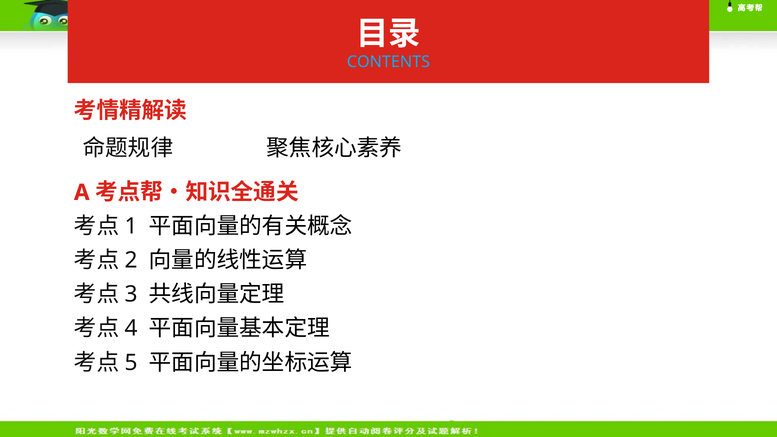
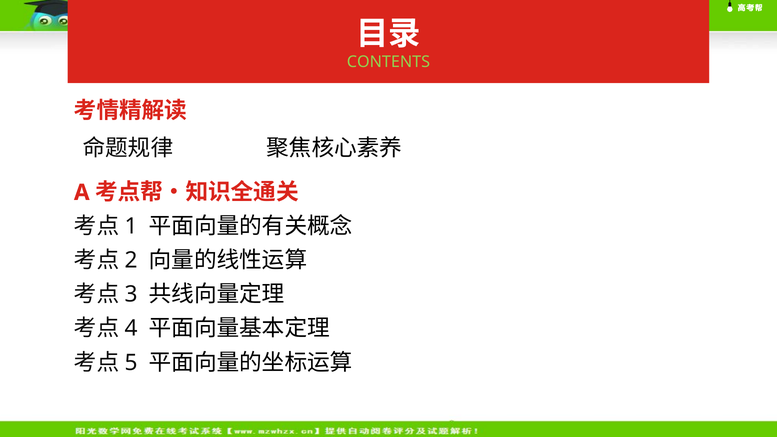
CONTENTS colour: light blue -> light green
